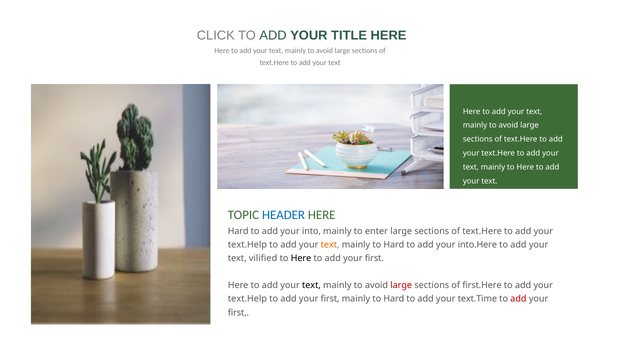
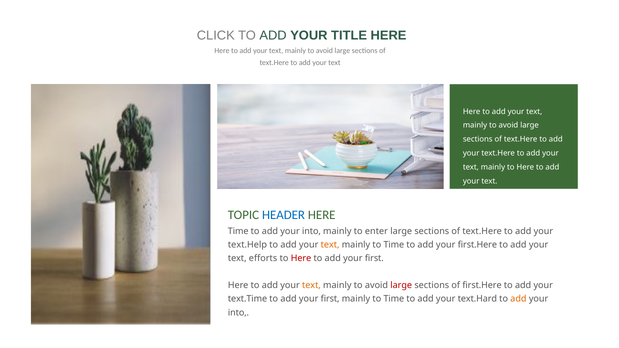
Hard at (238, 231): Hard -> Time
Hard at (394, 245): Hard -> Time
your into.Here: into.Here -> first.Here
vilified: vilified -> efforts
Here at (301, 259) colour: black -> red
text at (311, 286) colour: black -> orange
text.Help at (247, 299): text.Help -> text.Time
Hard at (394, 299): Hard -> Time
text.Time: text.Time -> text.Hard
add at (518, 299) colour: red -> orange
first at (238, 313): first -> into
